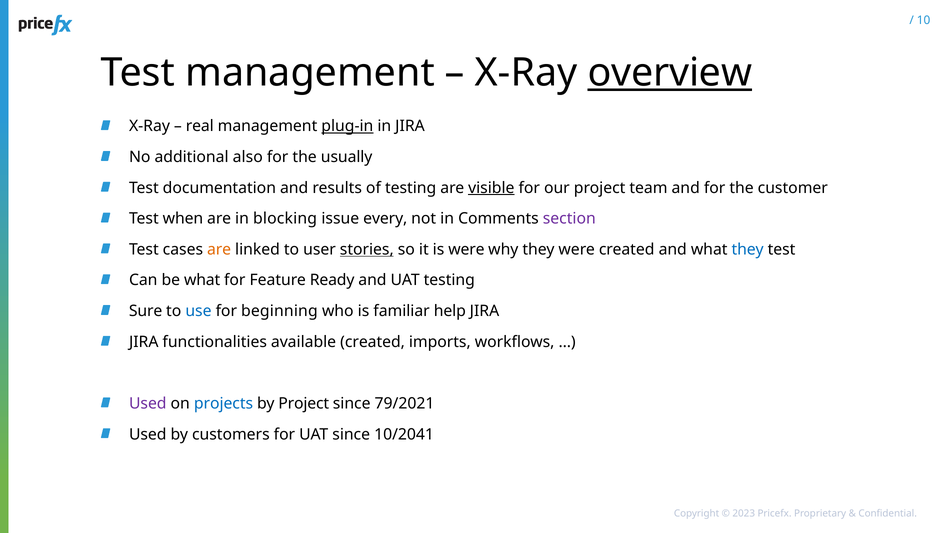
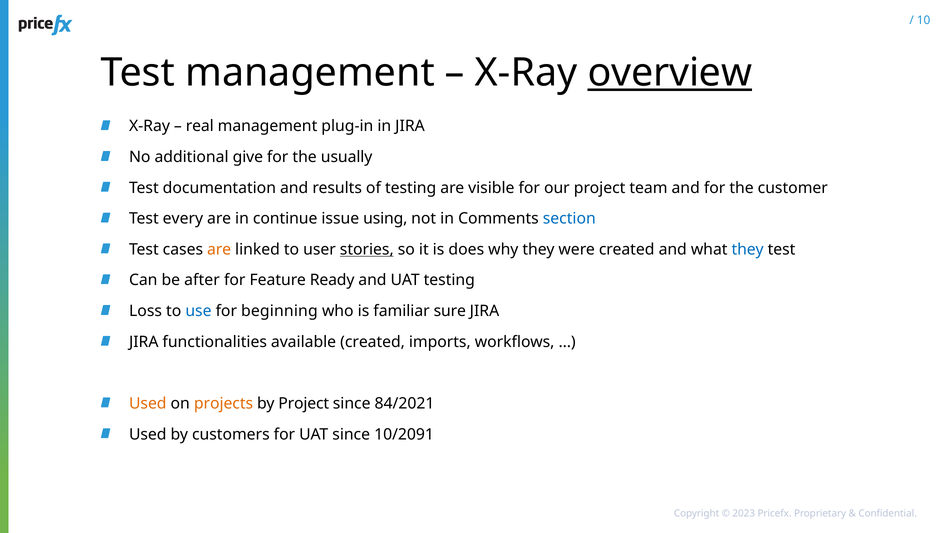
plug-in underline: present -> none
also: also -> give
visible underline: present -> none
when: when -> every
blocking: blocking -> continue
every: every -> using
section colour: purple -> blue
is were: were -> does
be what: what -> after
Sure: Sure -> Loss
help: help -> sure
Used at (148, 403) colour: purple -> orange
projects colour: blue -> orange
79/2021: 79/2021 -> 84/2021
10/2041: 10/2041 -> 10/2091
